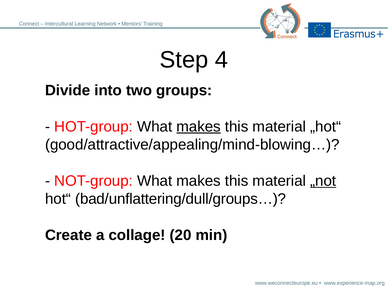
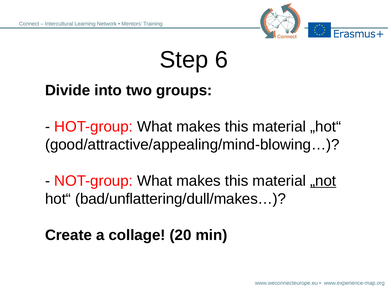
4: 4 -> 6
makes at (199, 127) underline: present -> none
bad/unflattering/dull/groups…: bad/unflattering/dull/groups… -> bad/unflattering/dull/makes…
